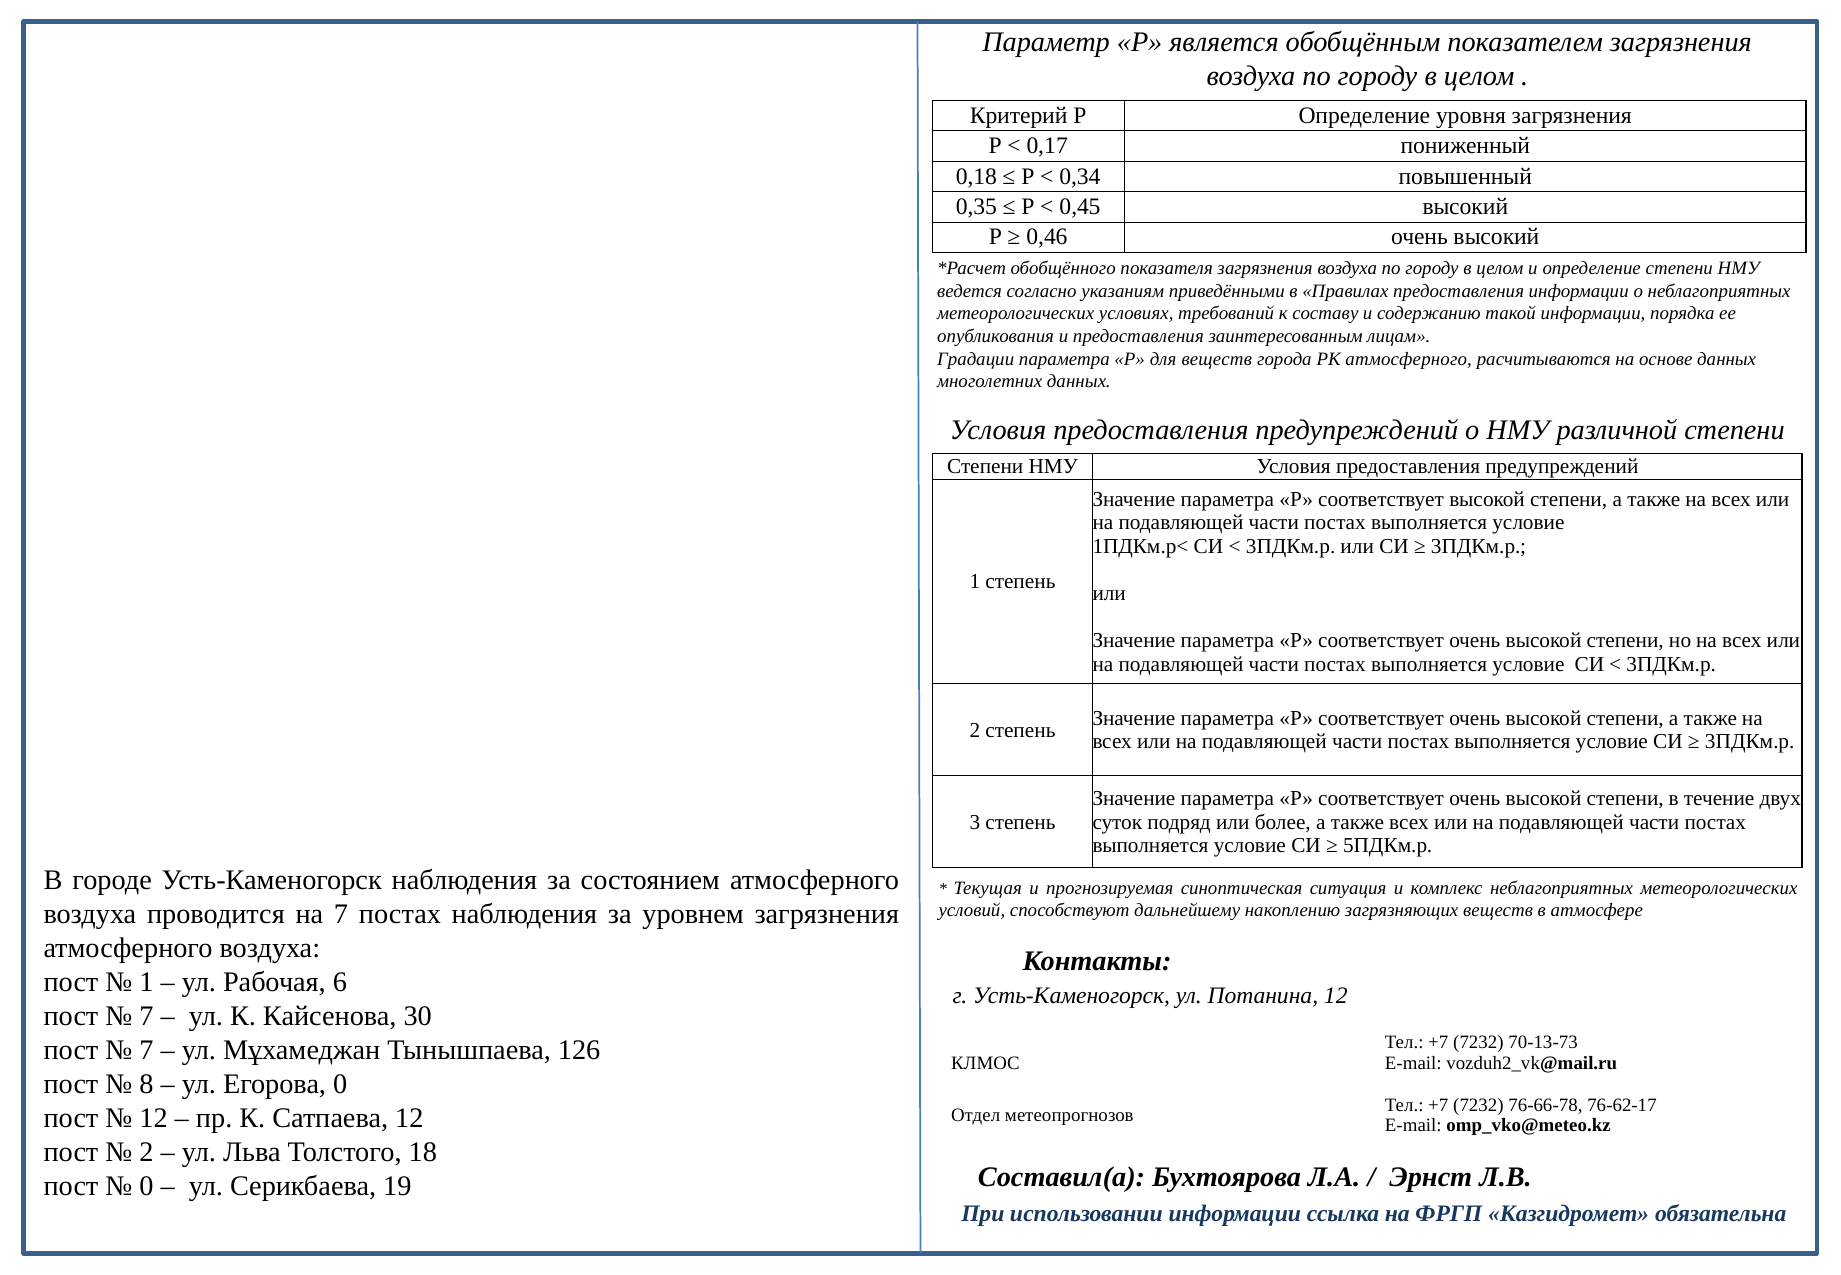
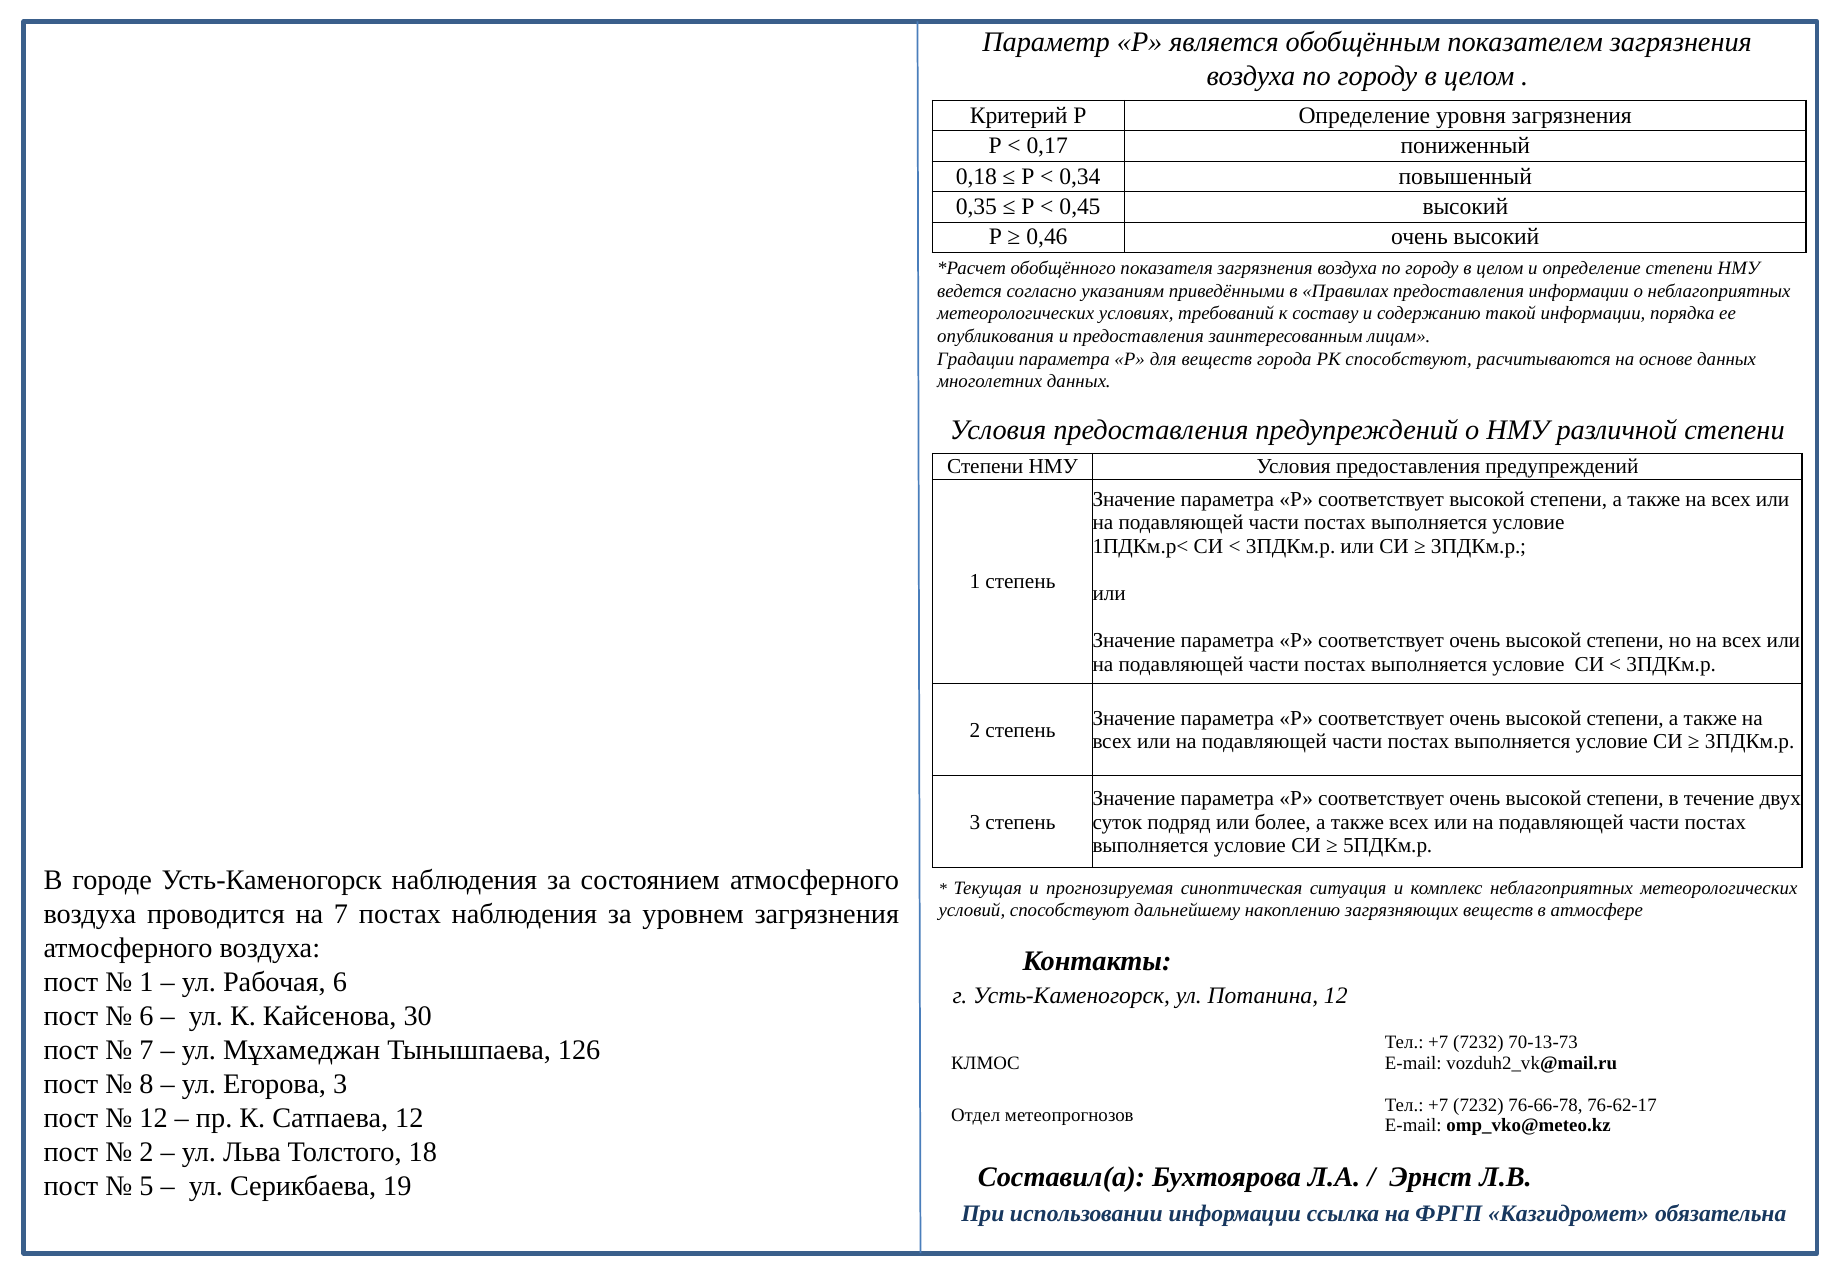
РК атмосферного: атмосферного -> способствуют
7 at (146, 1016): 7 -> 6
Егорова 0: 0 -> 3
0 at (146, 1186): 0 -> 5
